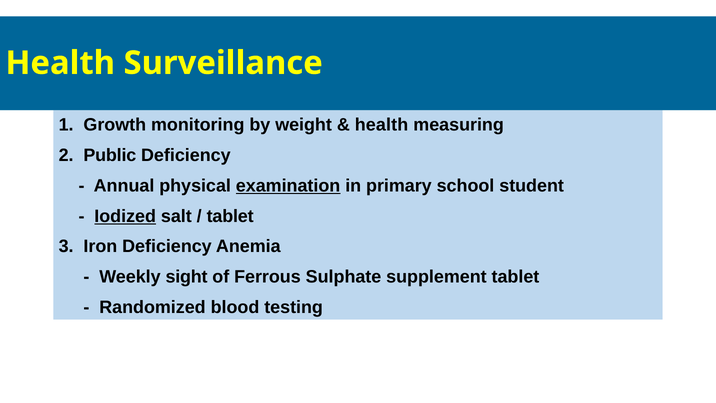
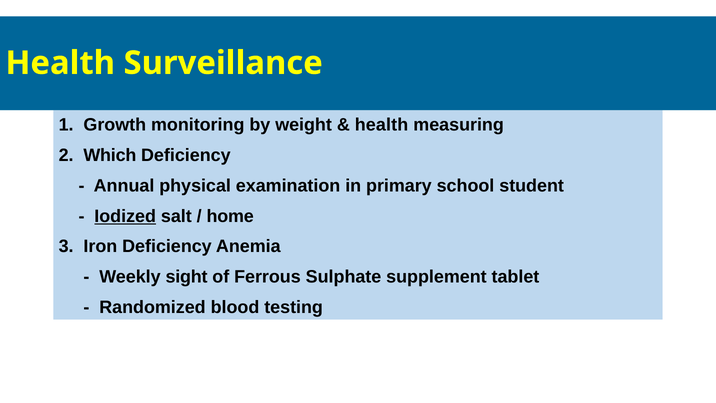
Public: Public -> Which
examination underline: present -> none
tablet at (230, 216): tablet -> home
